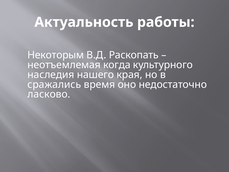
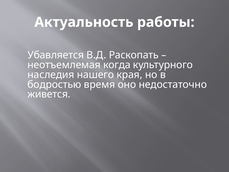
Некоторым: Некоторым -> Убавляется
сражались: сражались -> бодростью
ласково: ласково -> живется
